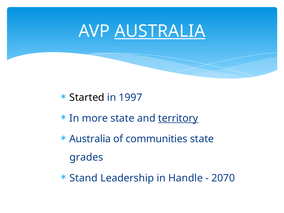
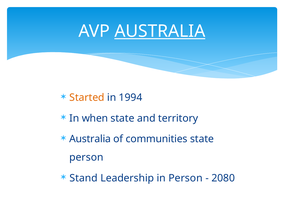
Started colour: black -> orange
1997: 1997 -> 1994
more: more -> when
territory underline: present -> none
grades at (86, 157): grades -> person
in Handle: Handle -> Person
2070: 2070 -> 2080
